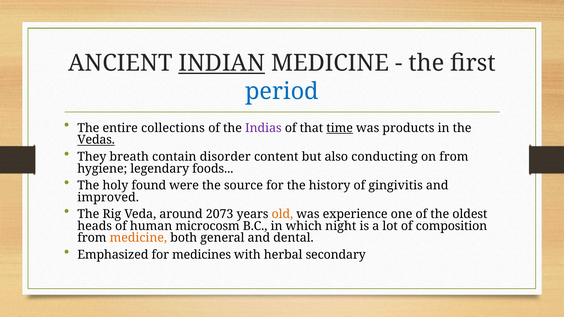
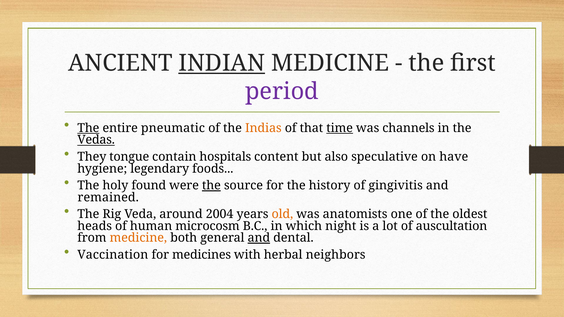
period colour: blue -> purple
The at (88, 128) underline: none -> present
collections: collections -> pneumatic
Indias colour: purple -> orange
products: products -> channels
breath: breath -> tongue
disorder: disorder -> hospitals
conducting: conducting -> speculative
on from: from -> have
the at (211, 186) underline: none -> present
improved: improved -> remained
2073: 2073 -> 2004
experience: experience -> anatomists
composition: composition -> auscultation
and at (259, 238) underline: none -> present
Emphasized: Emphasized -> Vaccination
secondary: secondary -> neighbors
